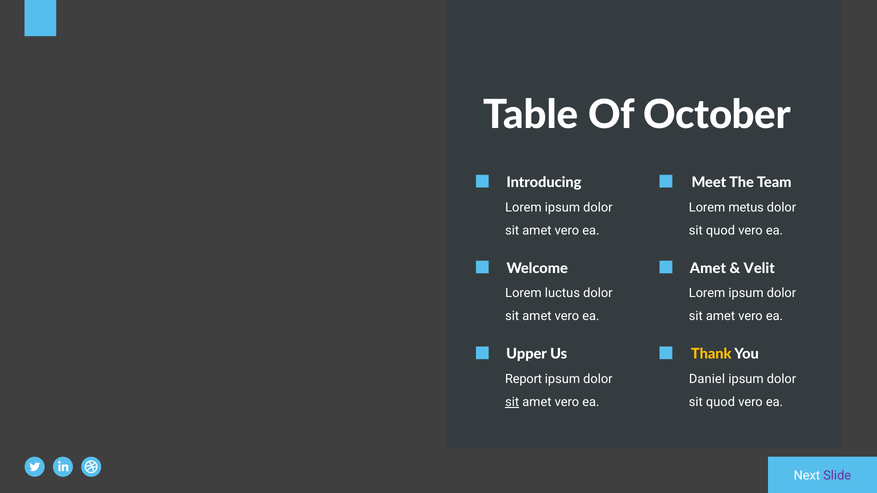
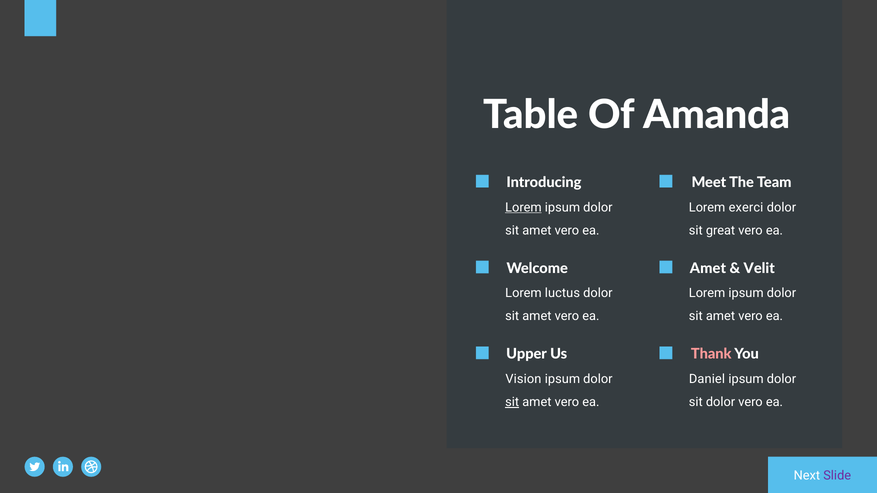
October: October -> Amanda
Lorem at (523, 207) underline: none -> present
metus: metus -> exerci
quod at (720, 230): quod -> great
Thank colour: yellow -> pink
Report: Report -> Vision
quod at (720, 402): quod -> dolor
